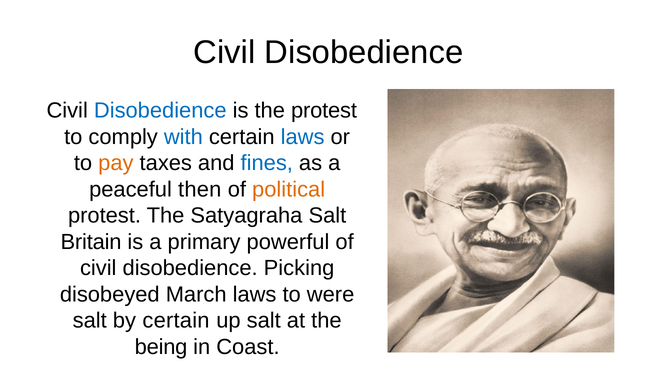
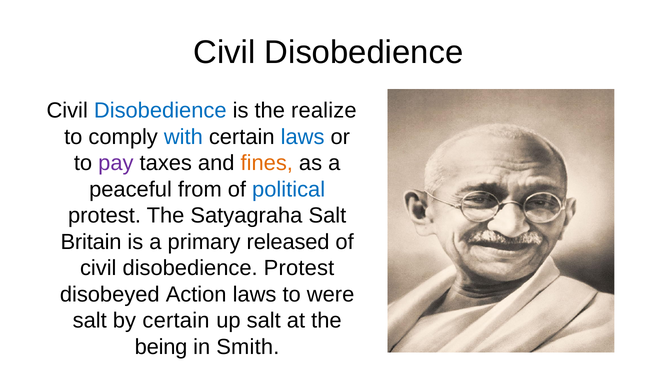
the protest: protest -> realize
pay colour: orange -> purple
fines colour: blue -> orange
then: then -> from
political colour: orange -> blue
powerful: powerful -> released
disobedience Picking: Picking -> Protest
March: March -> Action
Coast: Coast -> Smith
